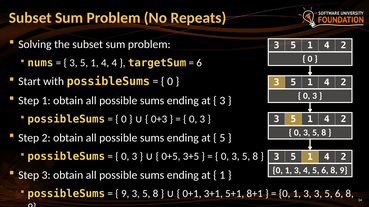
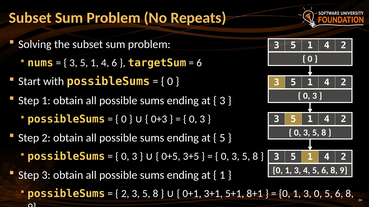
4 4: 4 -> 6
9 at (125, 194): 9 -> 2
3 3: 3 -> 0
